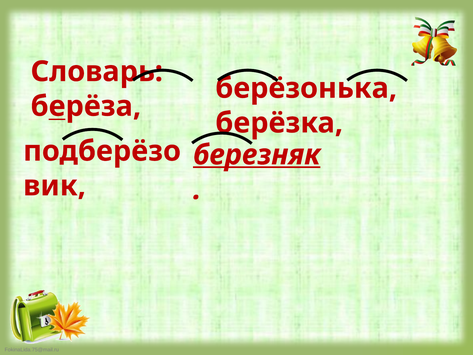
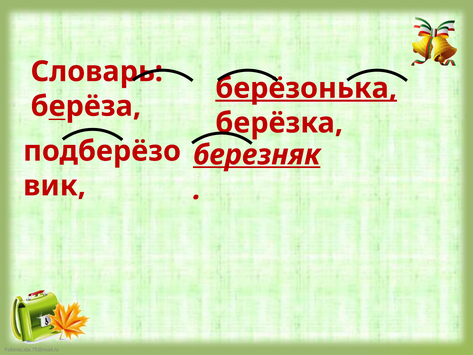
берёзонька underline: none -> present
